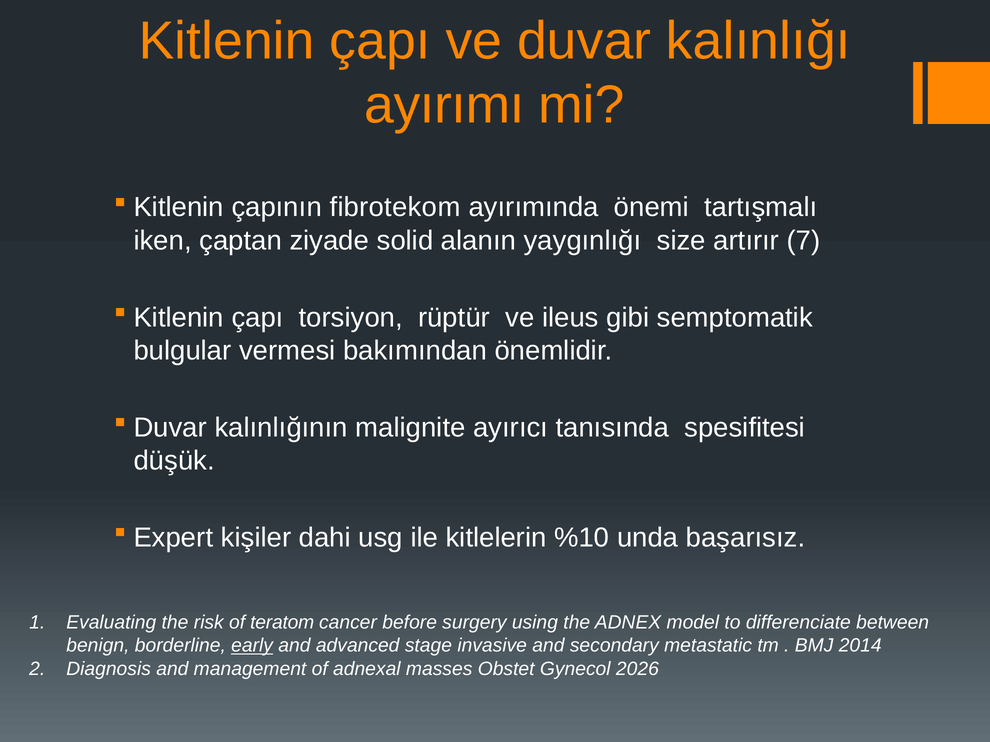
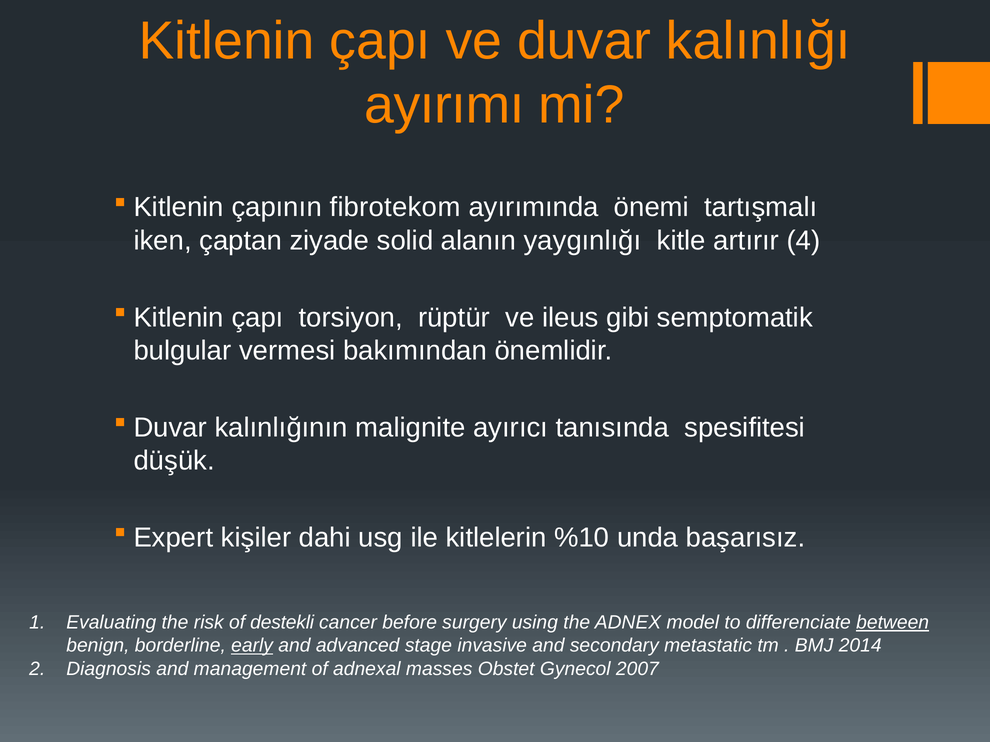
size: size -> kitle
7: 7 -> 4
teratom: teratom -> destekli
between underline: none -> present
2026: 2026 -> 2007
